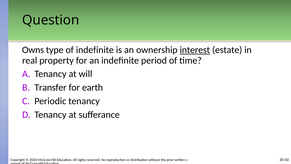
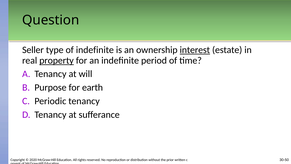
Owns: Owns -> Seller
property underline: none -> present
Transfer: Transfer -> Purpose
